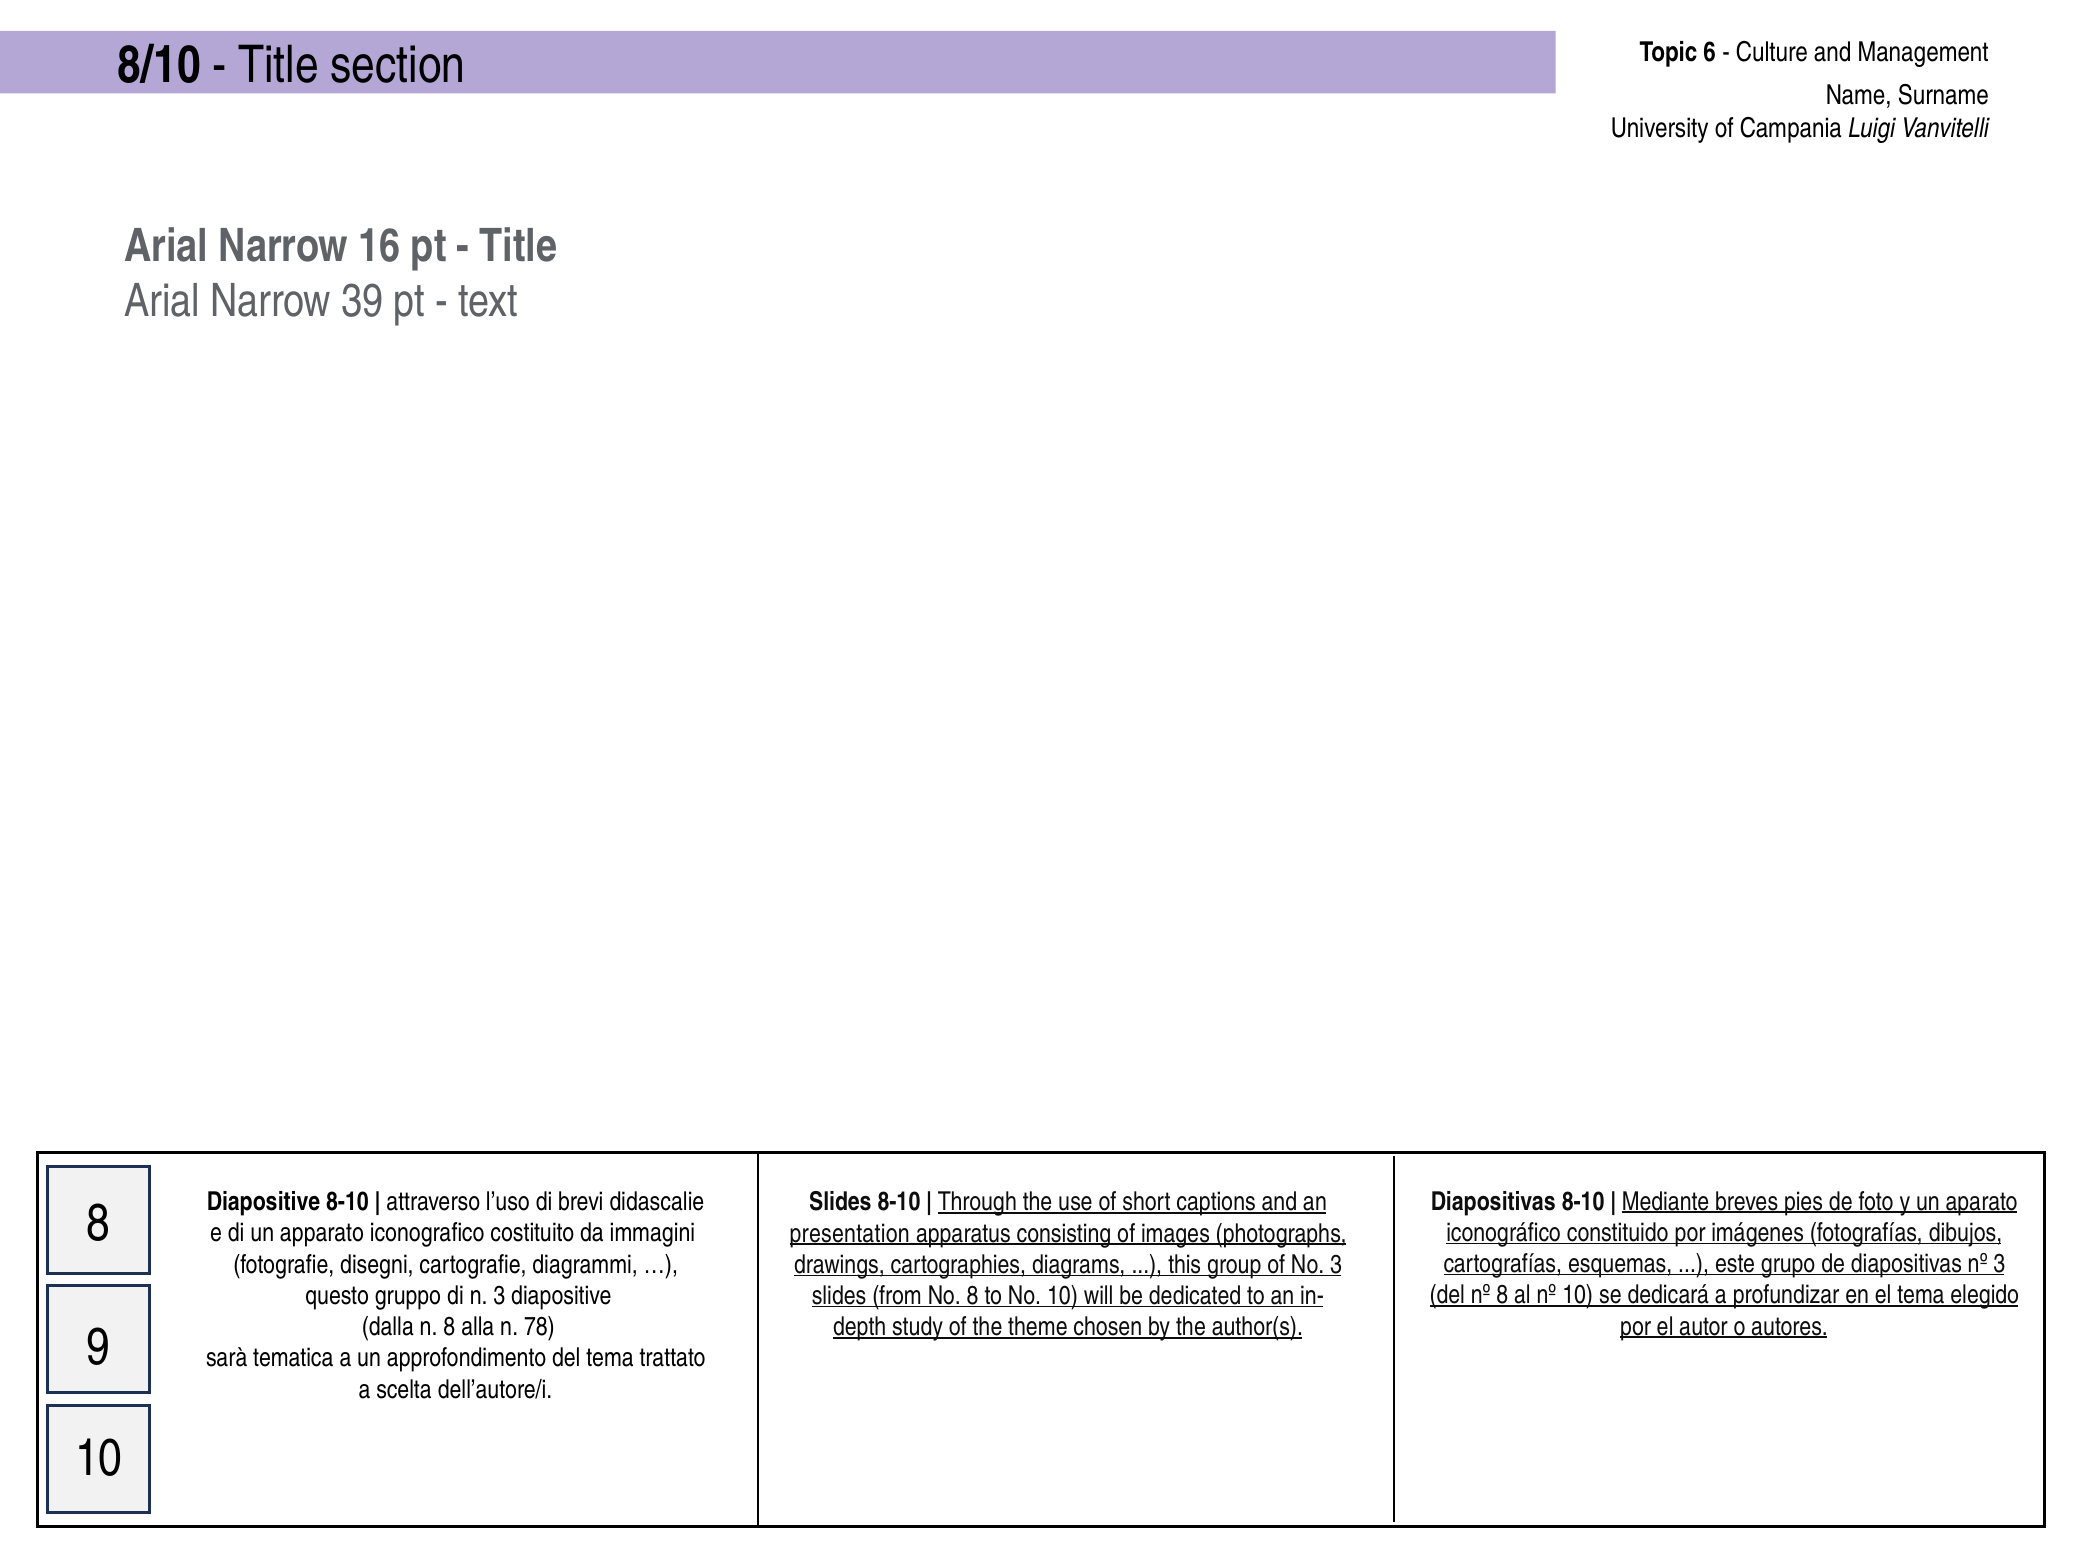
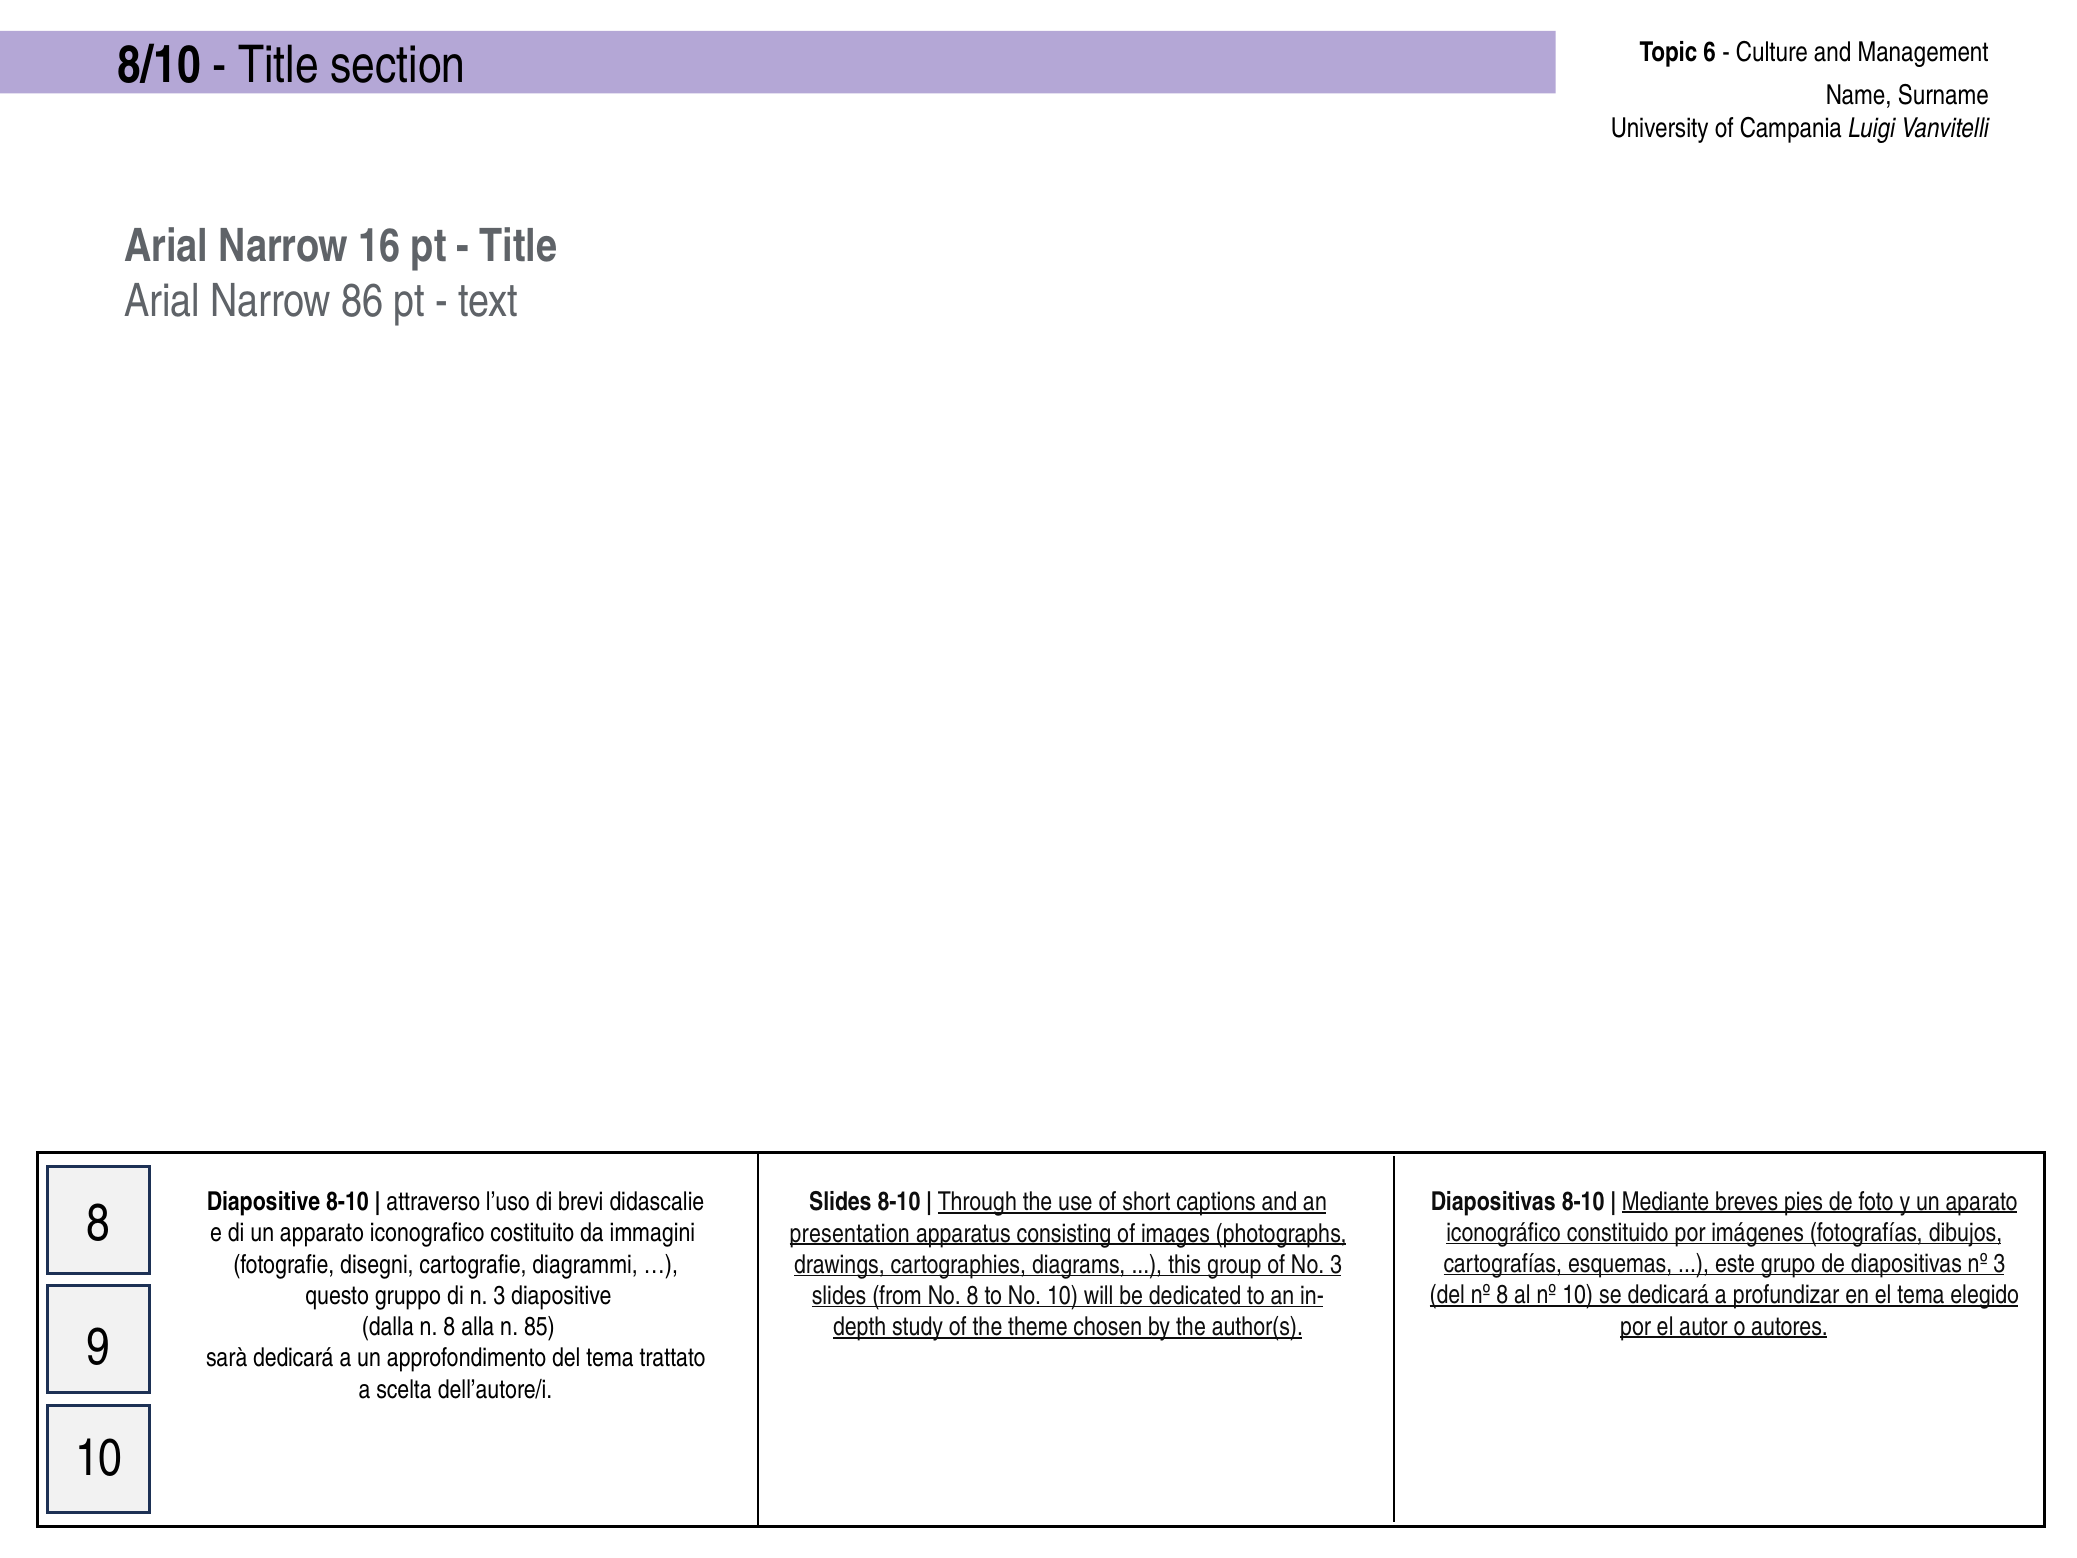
39: 39 -> 86
78: 78 -> 85
sarà tematica: tematica -> dedicará
